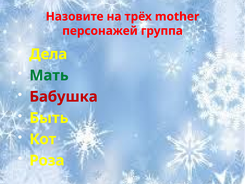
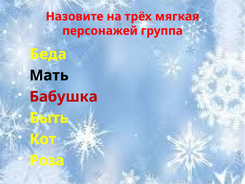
mother: mother -> мягкая
Дела: Дела -> Беда
Мать colour: green -> black
